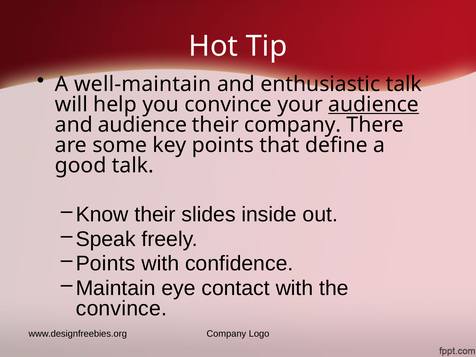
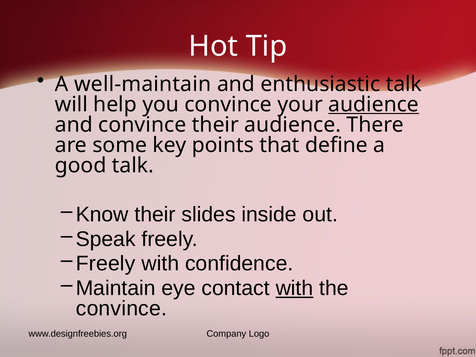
and audience: audience -> convince
their company: company -> audience
Points at (106, 264): Points -> Freely
with at (294, 288) underline: none -> present
